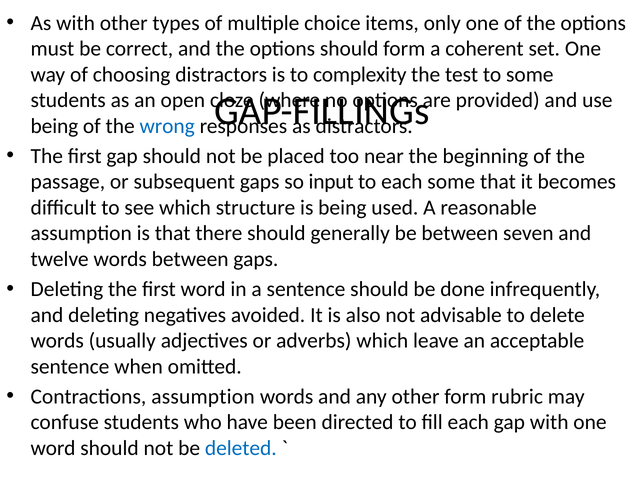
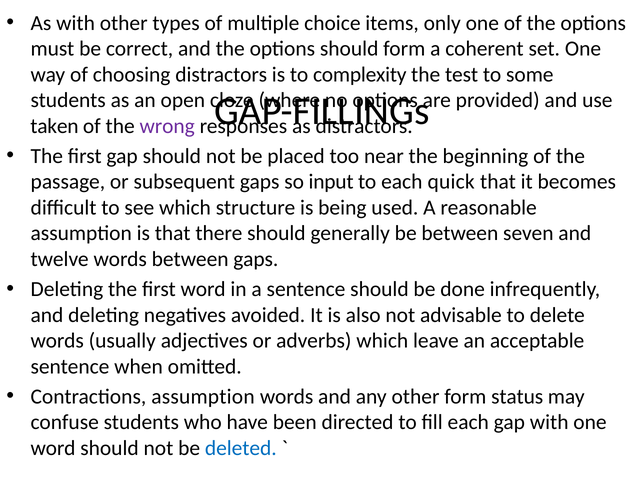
being at (54, 126): being -> taken
wrong colour: blue -> purple
each some: some -> quick
rubric: rubric -> status
